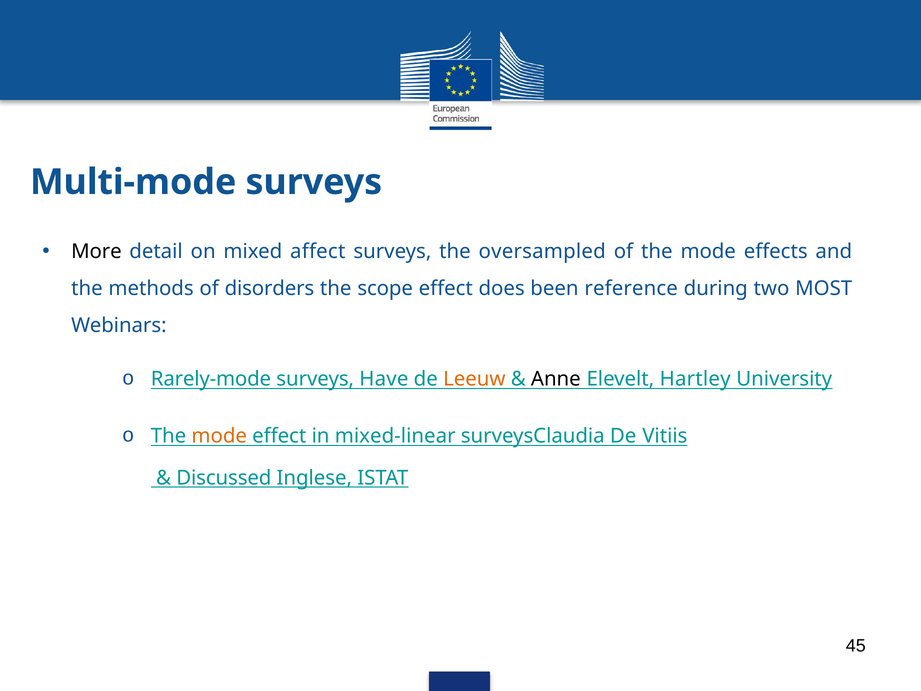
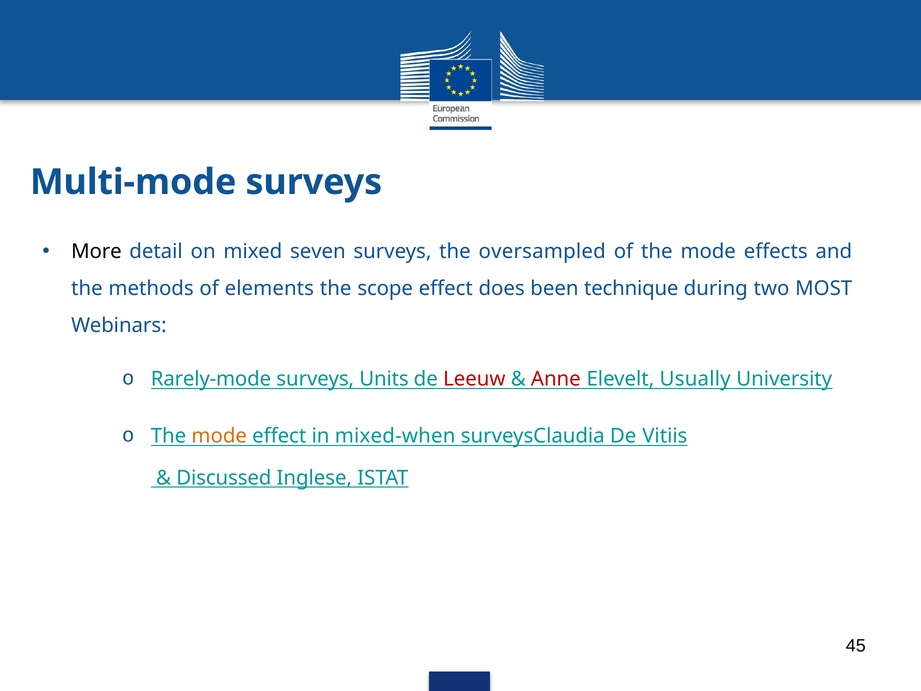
affect: affect -> seven
disorders: disorders -> elements
reference: reference -> technique
Have: Have -> Units
Leeuw colour: orange -> red
Anne colour: black -> red
Hartley: Hartley -> Usually
mixed-linear: mixed-linear -> mixed-when
